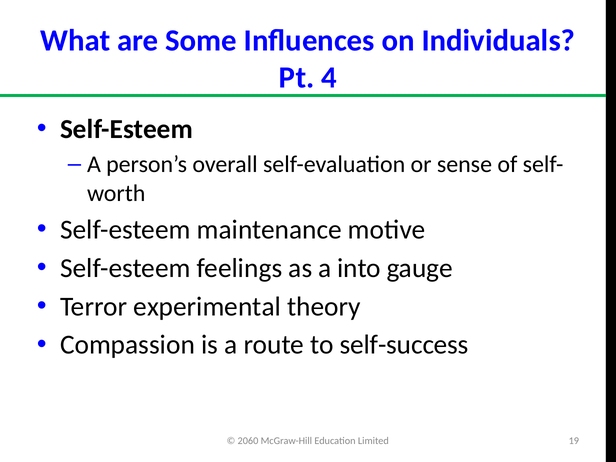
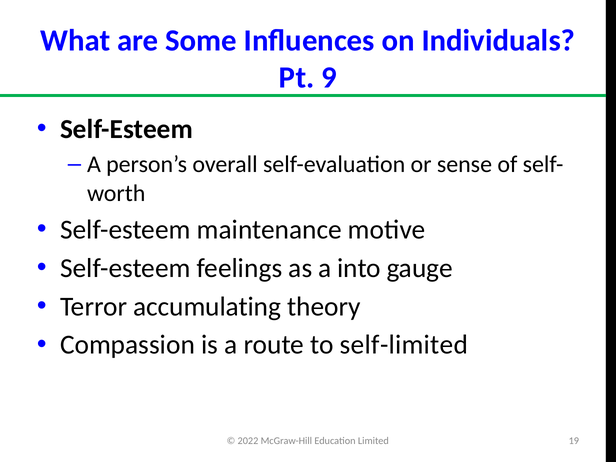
4: 4 -> 9
experimental: experimental -> accumulating
self-success: self-success -> self-limited
2060: 2060 -> 2022
